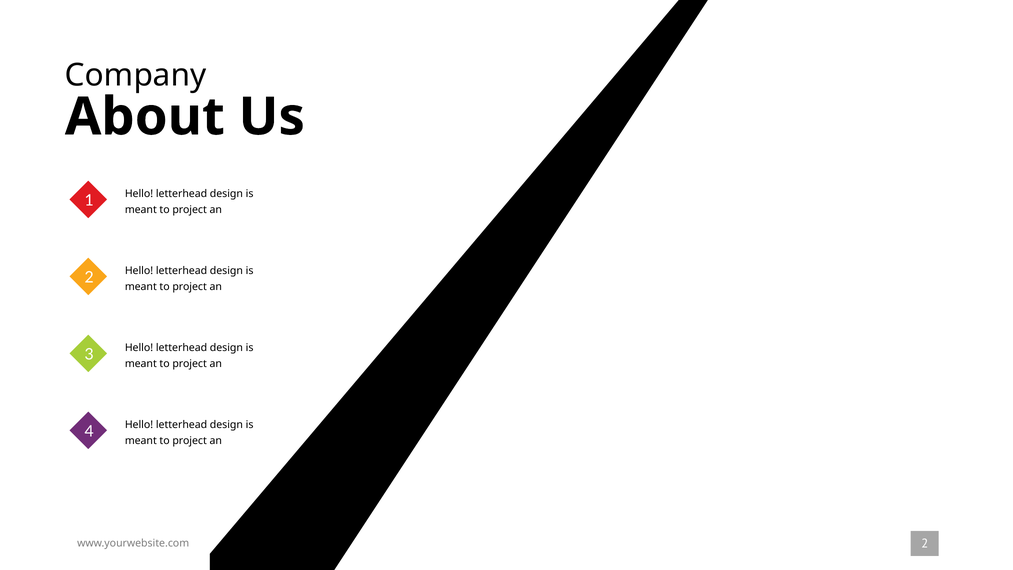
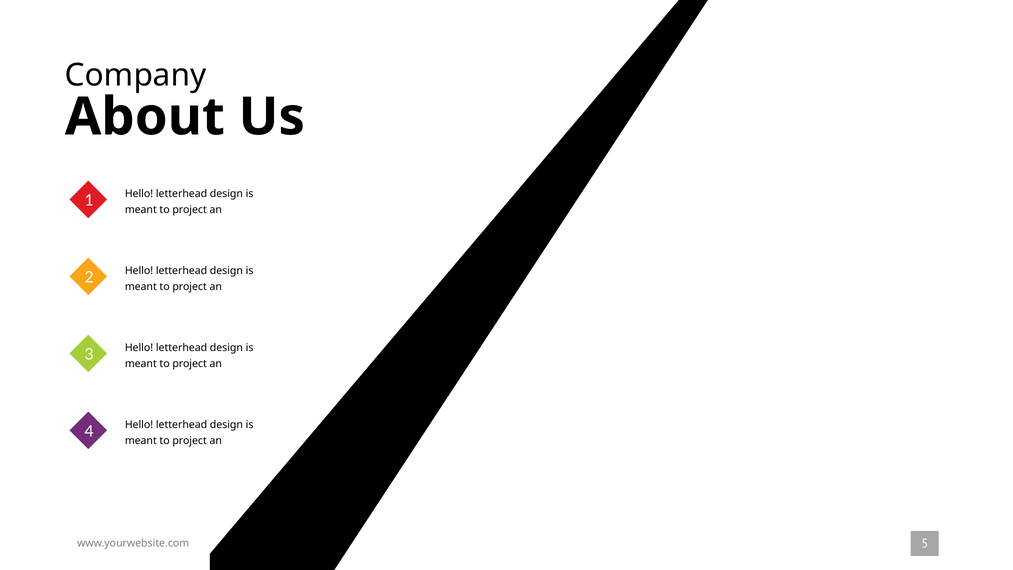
www.yourwebsite.com 2: 2 -> 5
